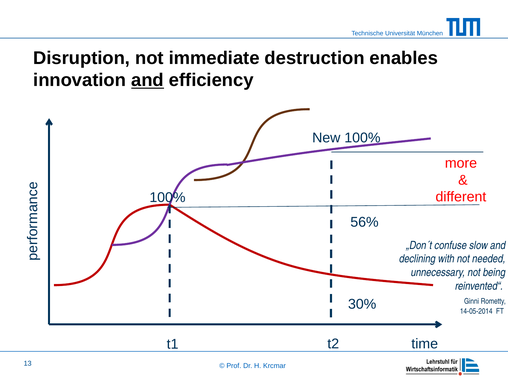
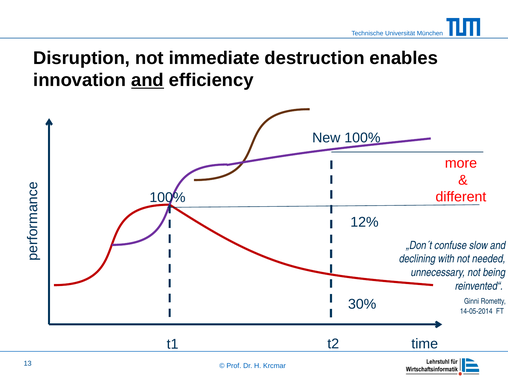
56%: 56% -> 12%
